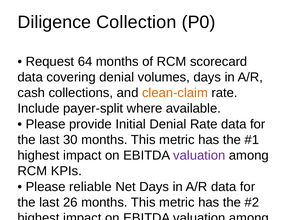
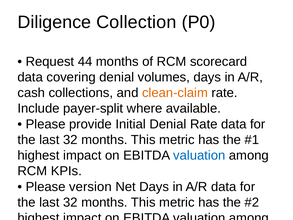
64: 64 -> 44
30 at (70, 140): 30 -> 32
valuation at (199, 155) colour: purple -> blue
reliable: reliable -> version
26 at (70, 202): 26 -> 32
